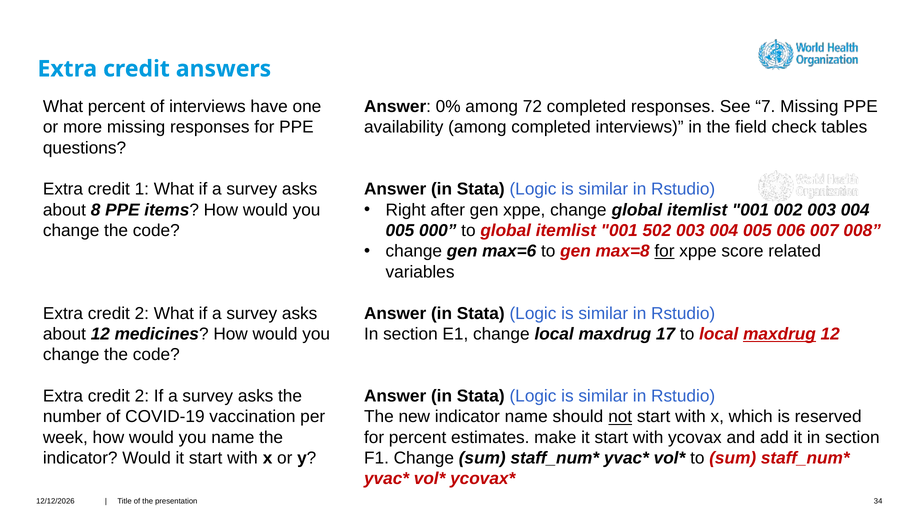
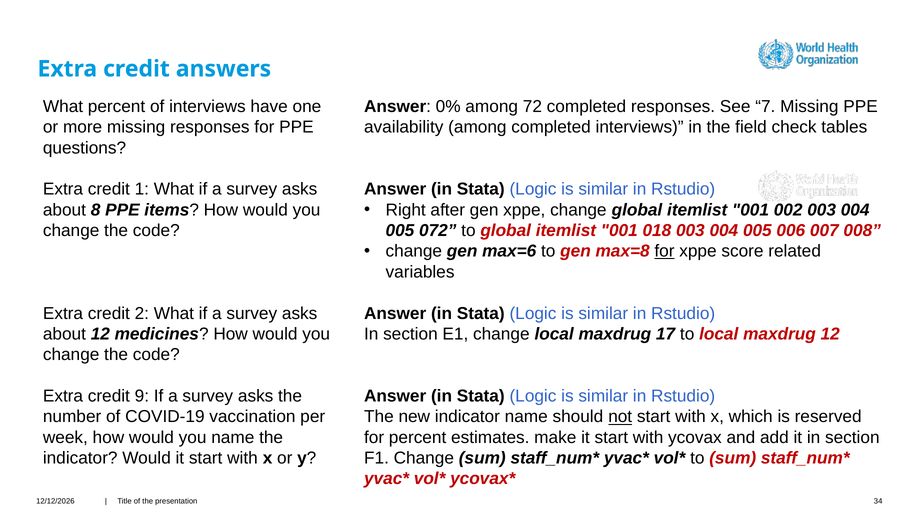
000: 000 -> 072
502: 502 -> 018
maxdrug at (780, 334) underline: present -> none
2 at (142, 396): 2 -> 9
